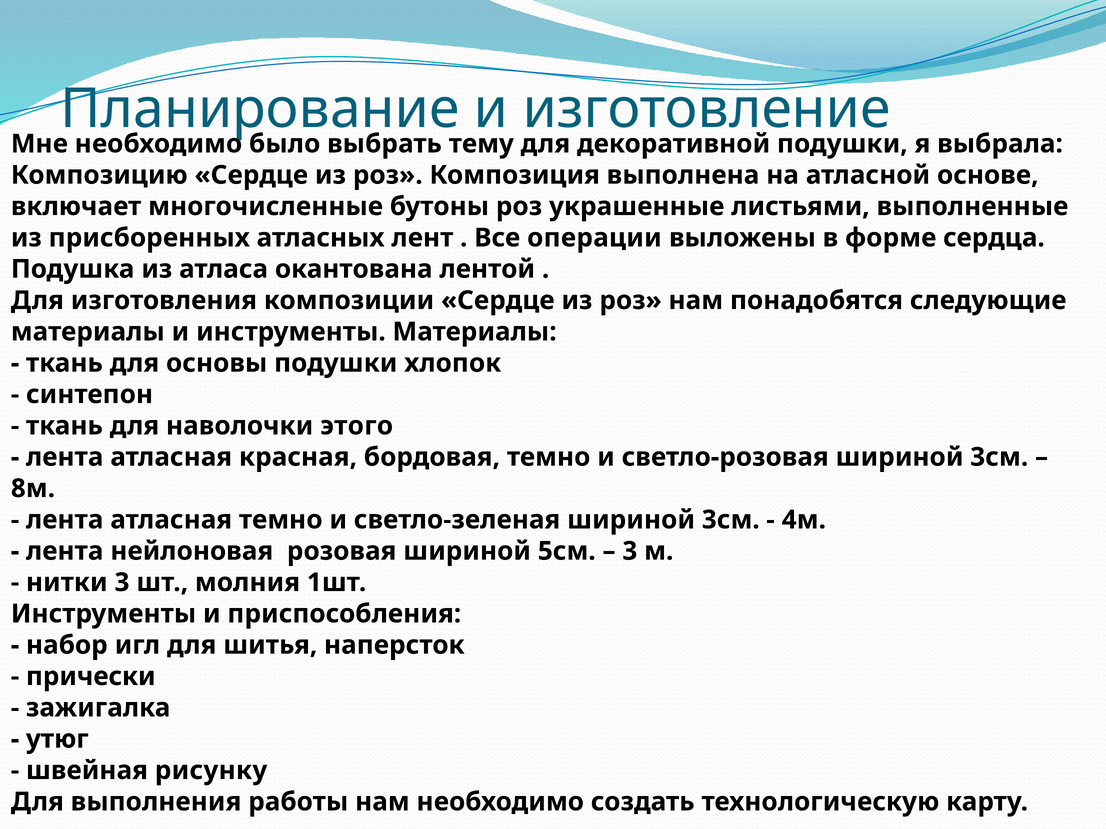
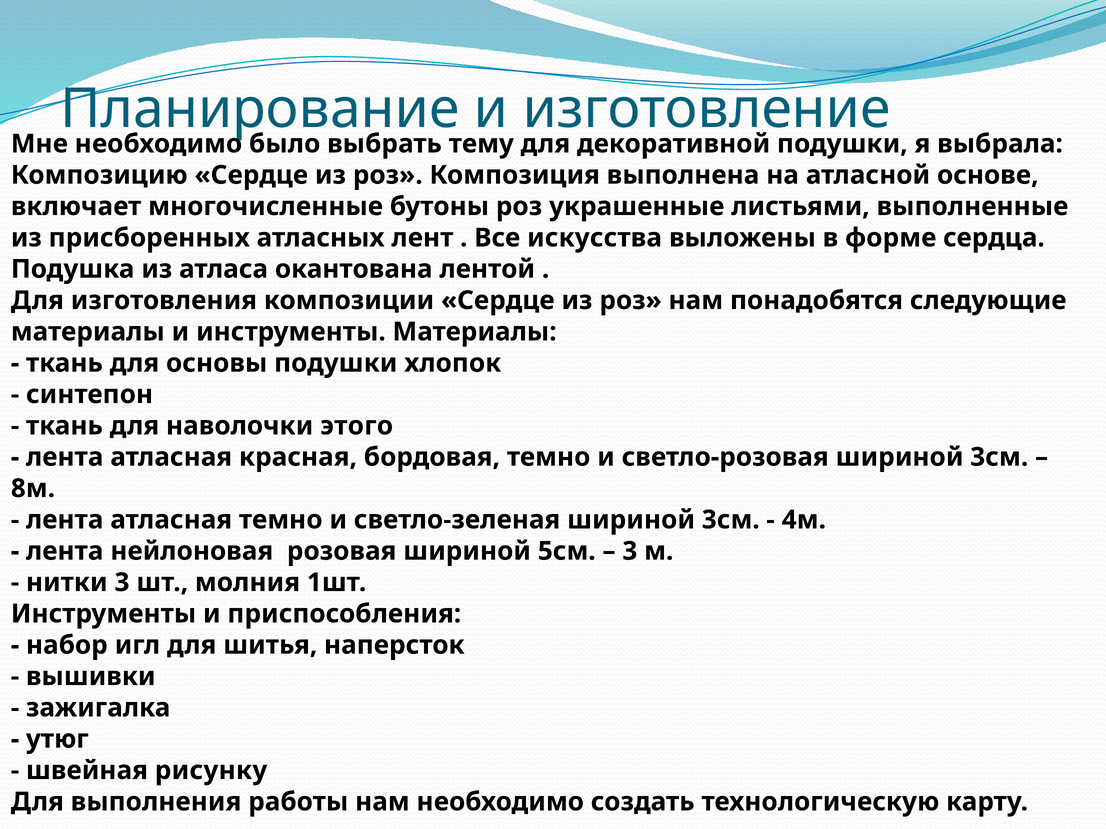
операции: операции -> искусства
прически: прически -> вышивки
